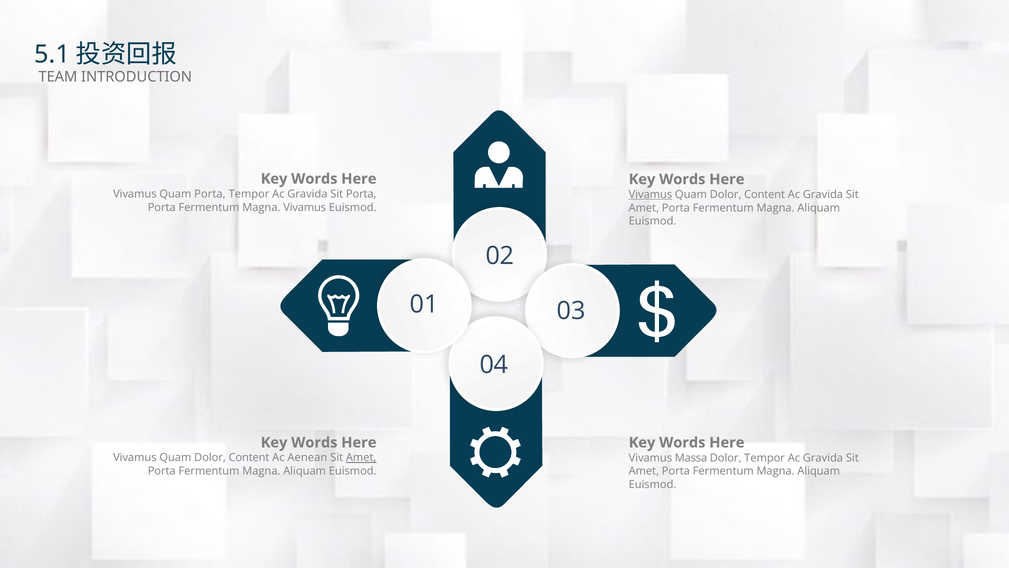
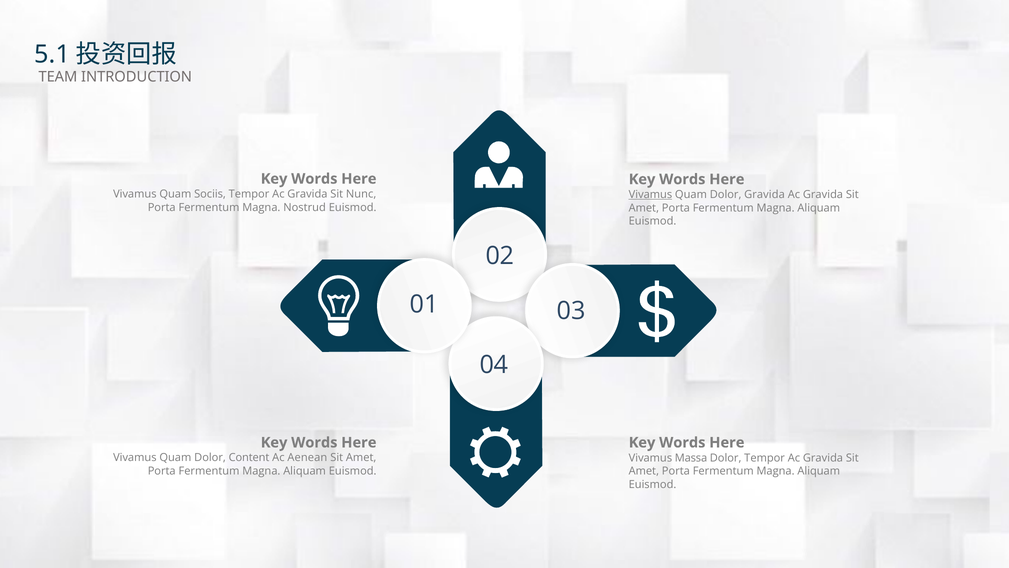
Quam Porta: Porta -> Sociis
Sit Porta: Porta -> Nunc
Content at (765, 194): Content -> Gravida
Magna Vivamus: Vivamus -> Nostrud
Amet at (361, 457) underline: present -> none
